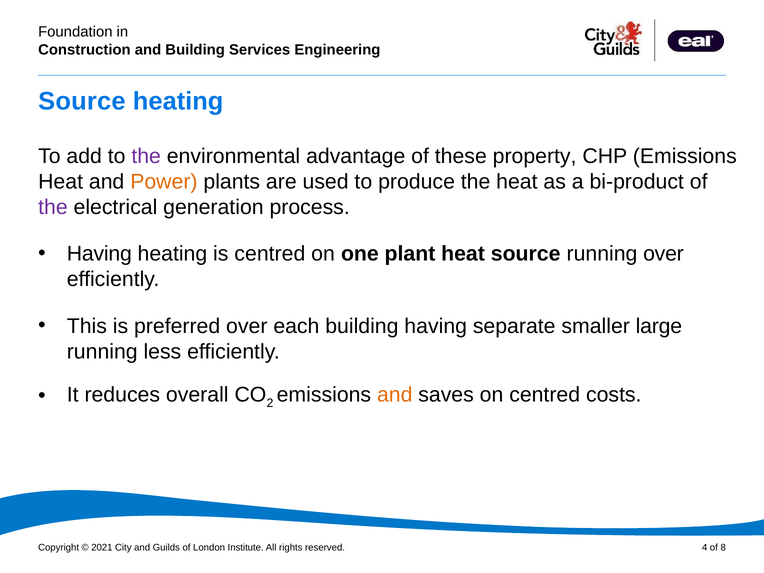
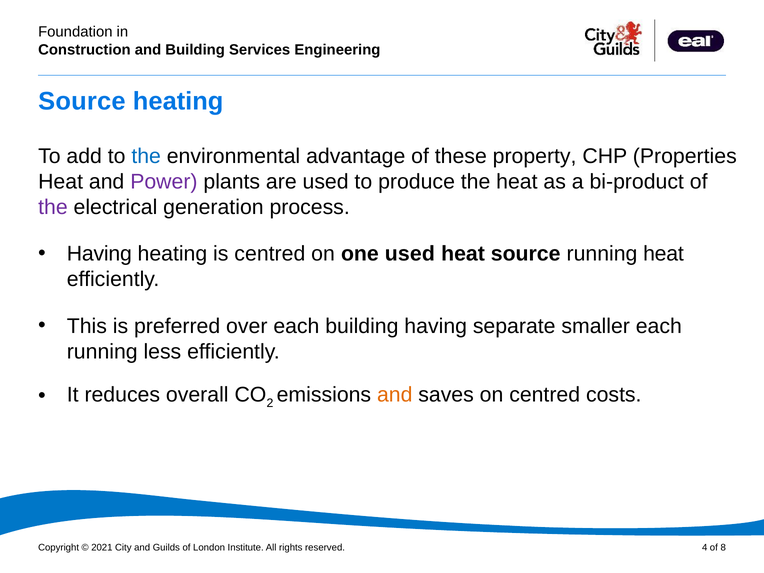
the at (146, 156) colour: purple -> blue
CHP Emissions: Emissions -> Properties
Power colour: orange -> purple
one plant: plant -> used
running over: over -> heat
smaller large: large -> each
